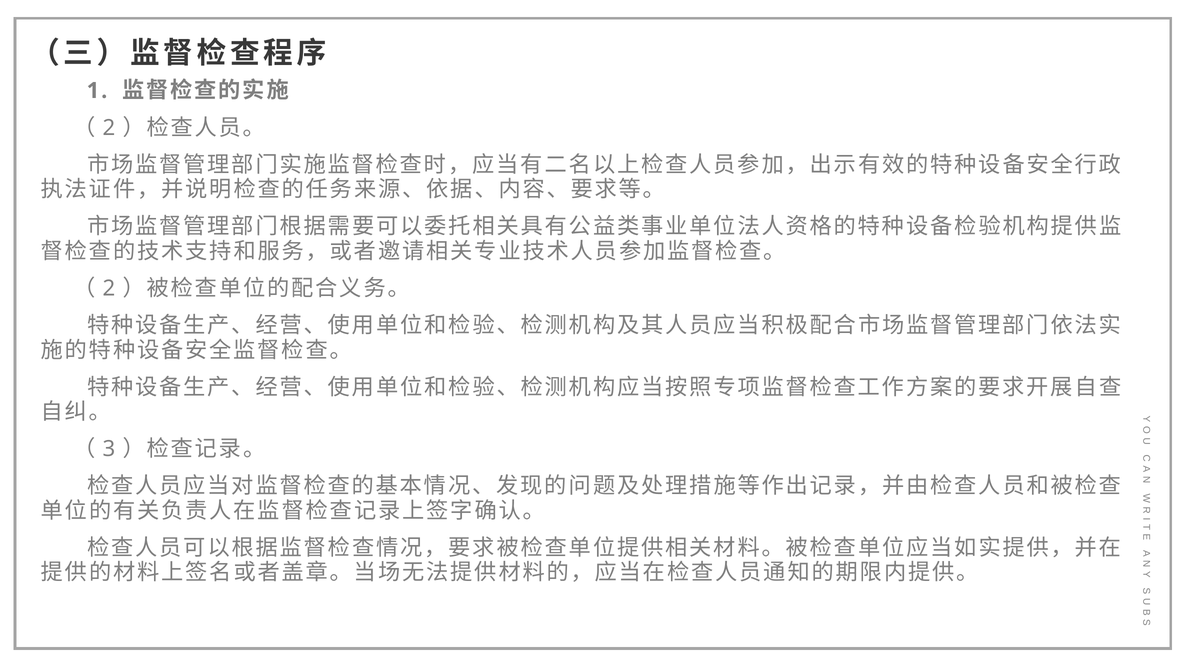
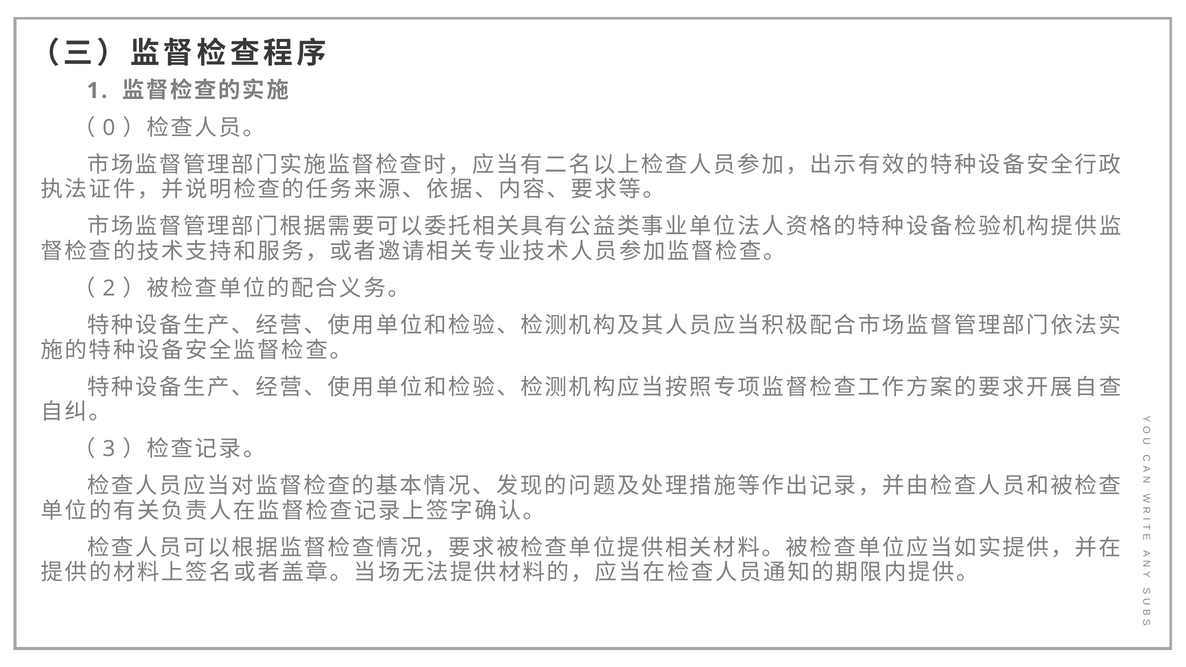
2 at (109, 128): 2 -> 0
